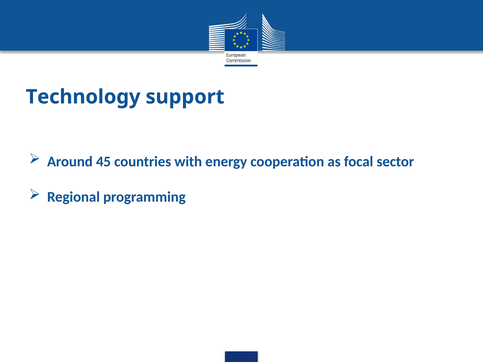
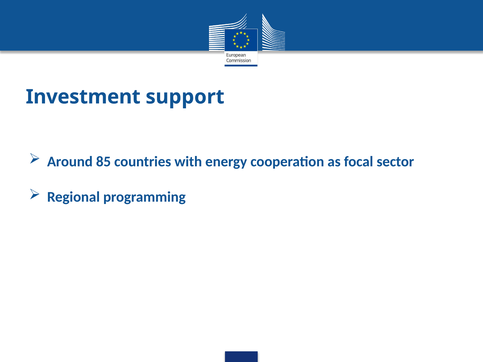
Technology: Technology -> Investment
45: 45 -> 85
